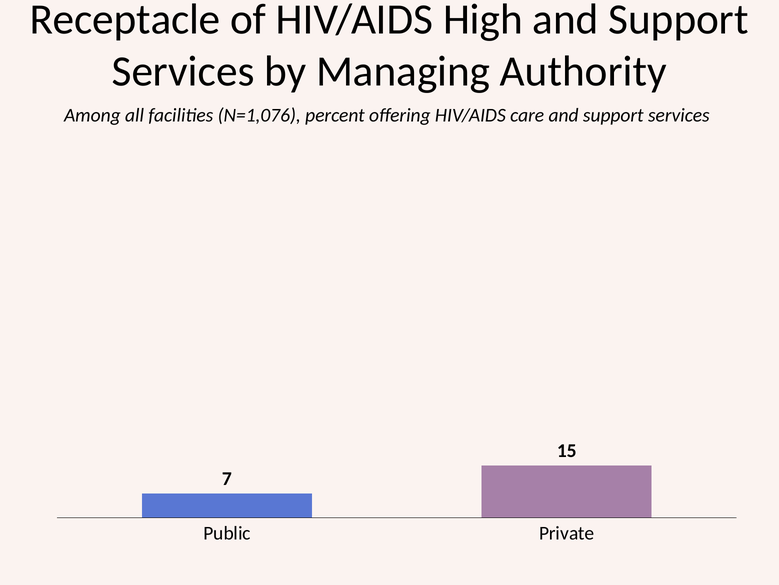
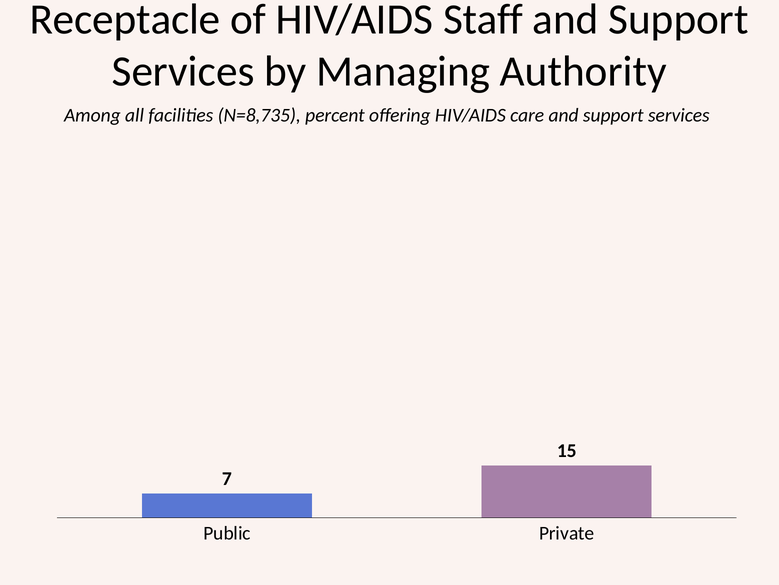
High: High -> Staff
N=1,076: N=1,076 -> N=8,735
